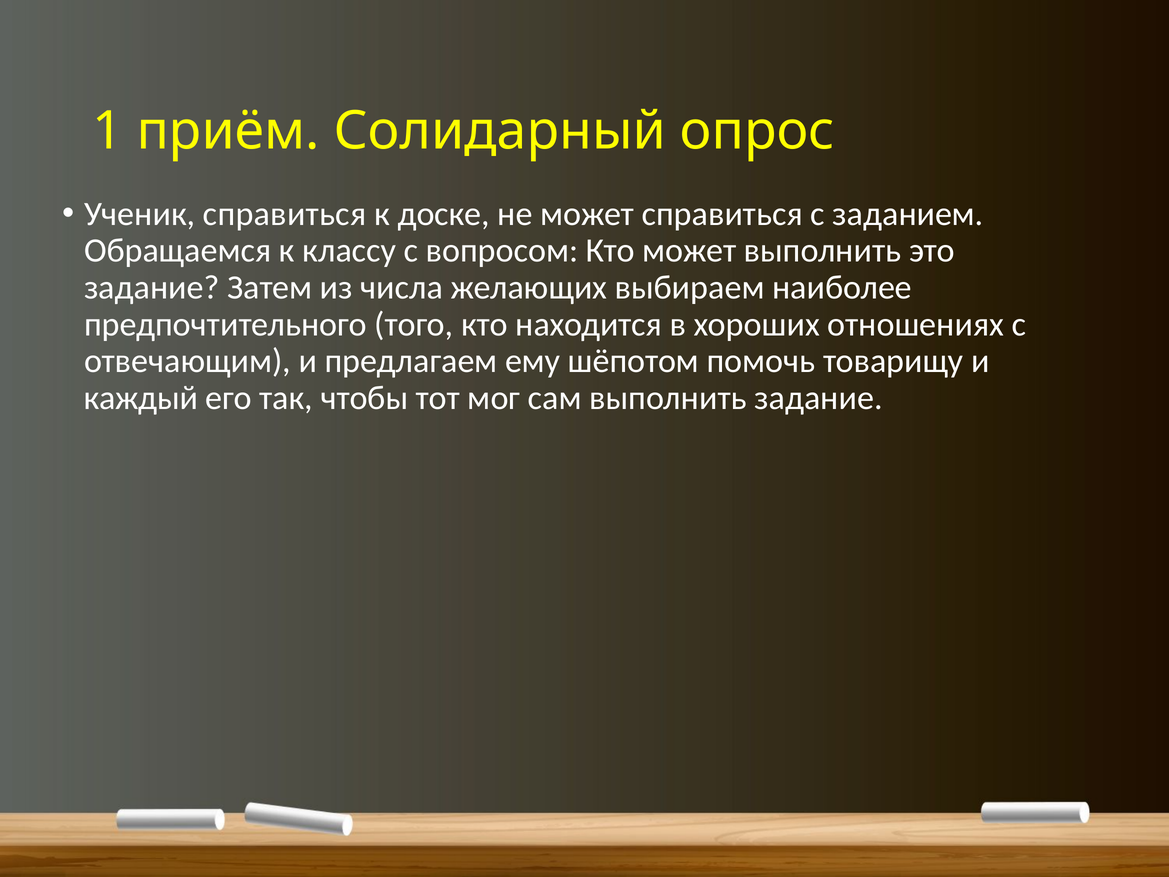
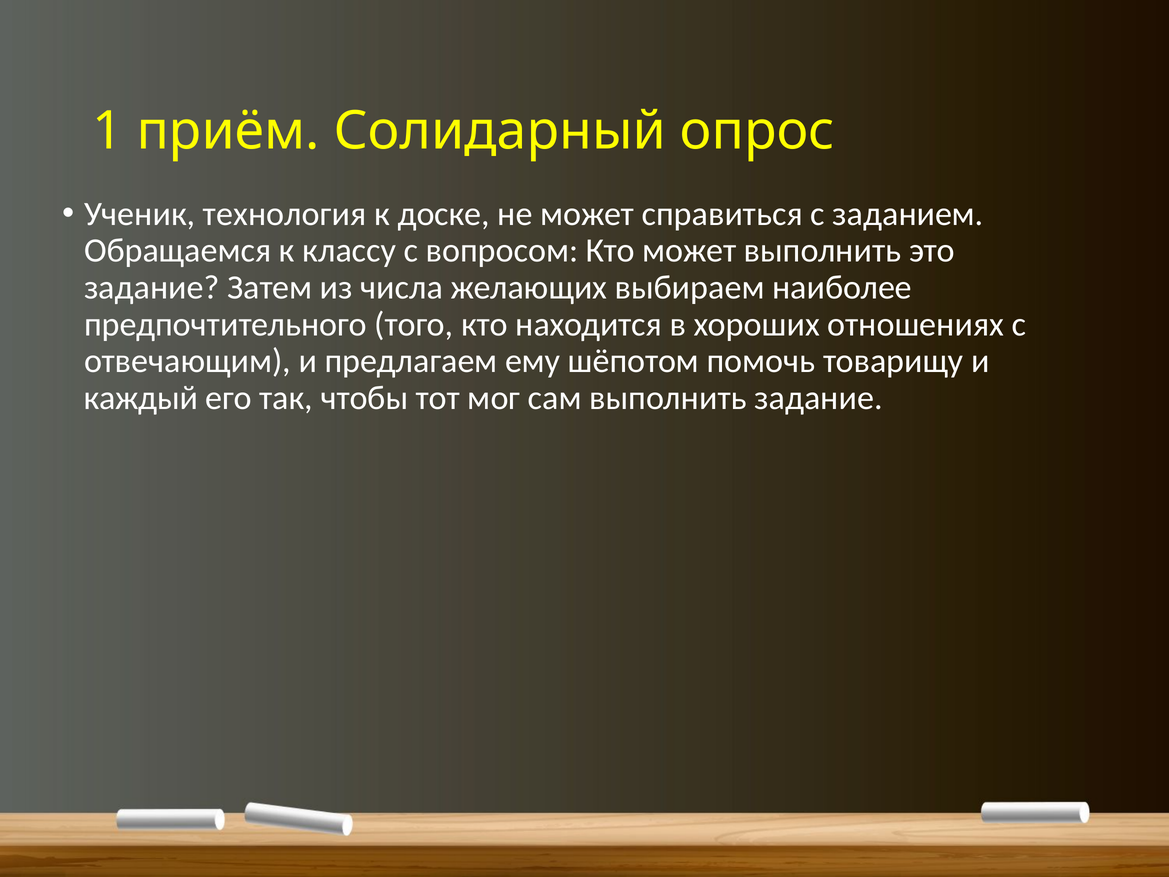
Ученик справиться: справиться -> технология
